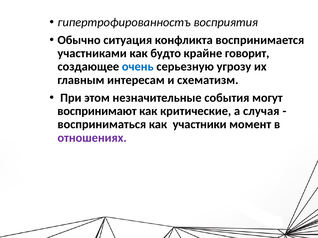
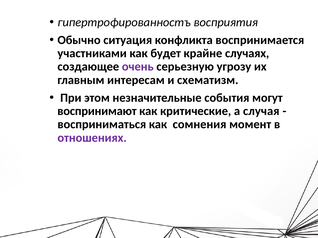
будто: будто -> будет
говорит: говорит -> случаях
очень colour: blue -> purple
участники: участники -> сомнения
